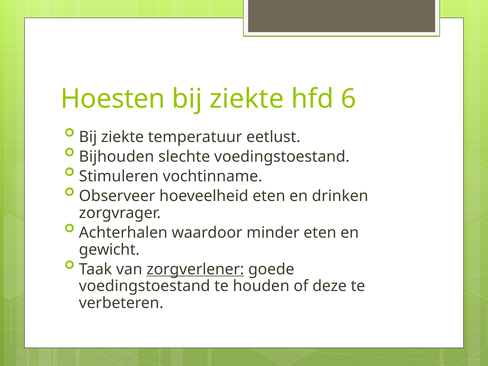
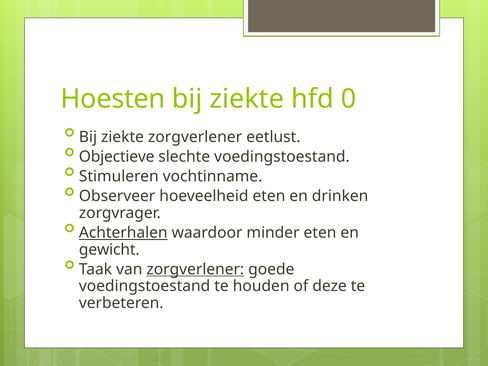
6: 6 -> 0
ziekte temperatuur: temperatuur -> zorgverlener
Bijhouden: Bijhouden -> Objectieve
Achterhalen underline: none -> present
